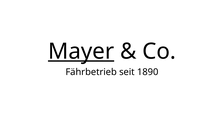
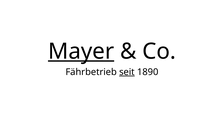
seit underline: none -> present
